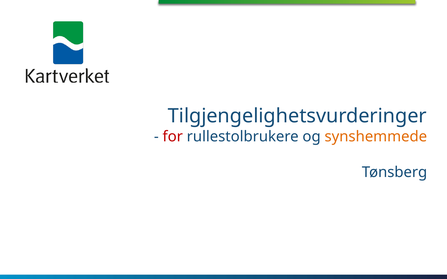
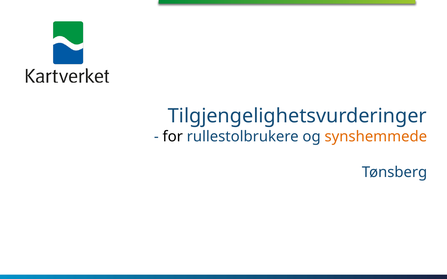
for colour: red -> black
